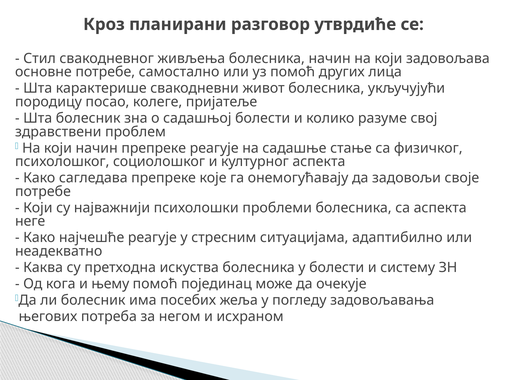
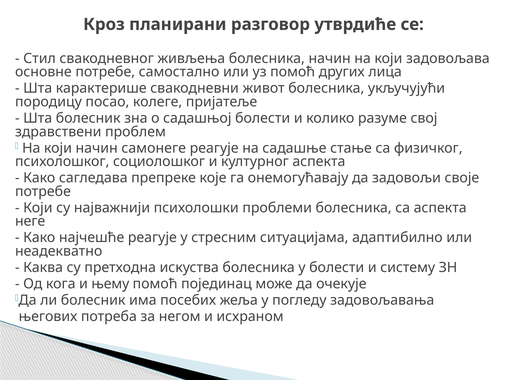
начин препреке: препреке -> самонеге
